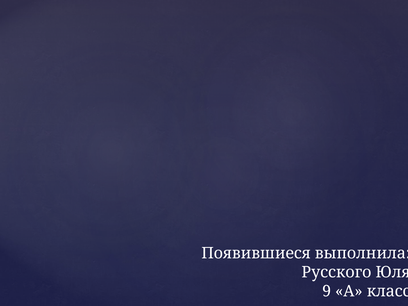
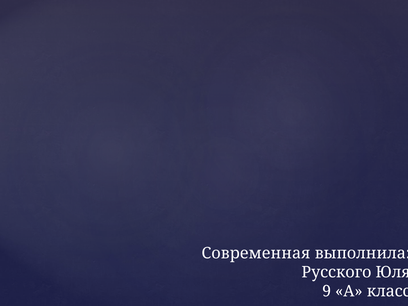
Появившиеся: Появившиеся -> Современная
